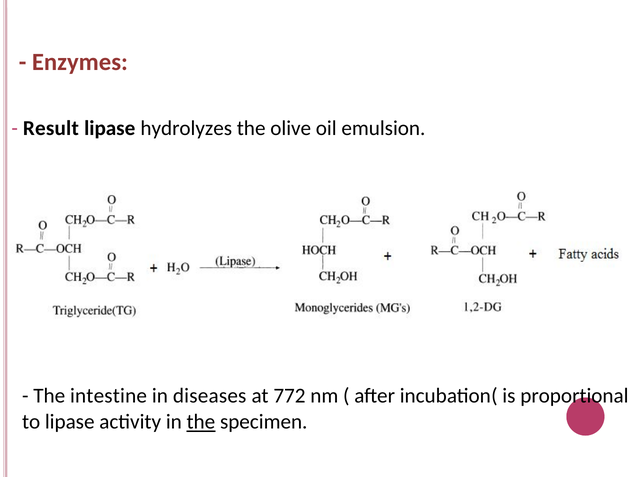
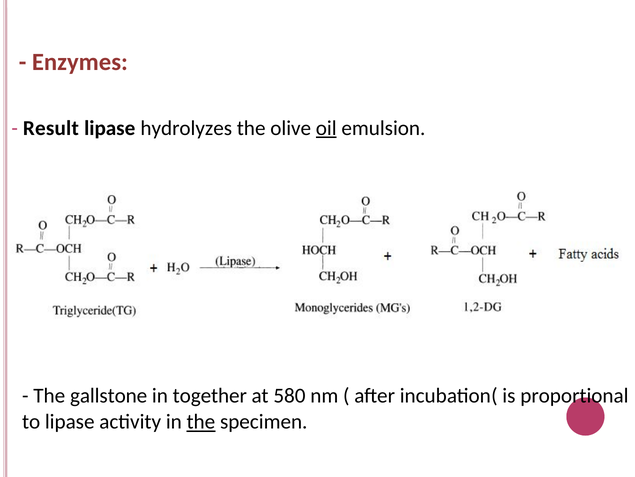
oil underline: none -> present
intestine: intestine -> gallstone
diseases: diseases -> together
772: 772 -> 580
